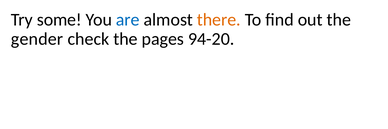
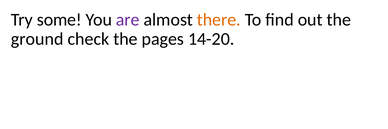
are colour: blue -> purple
gender: gender -> ground
94-20: 94-20 -> 14-20
